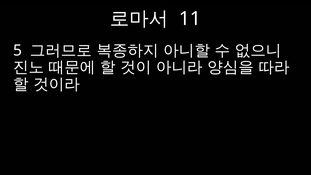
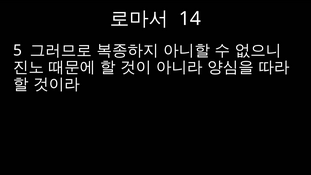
11: 11 -> 14
